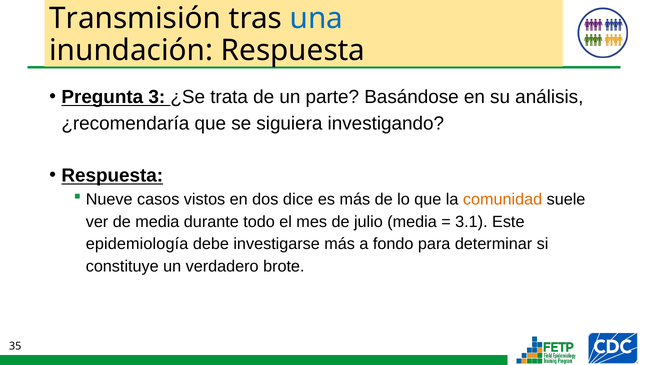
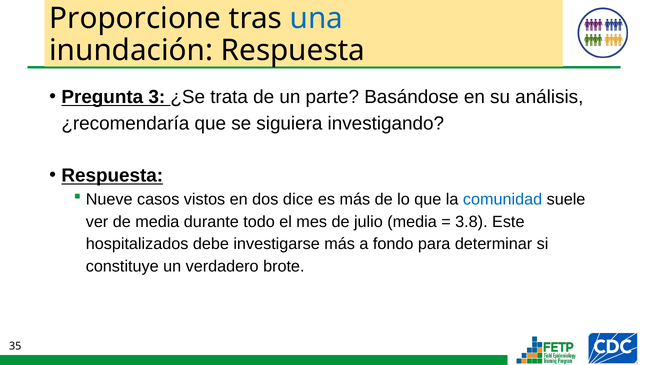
Transmisión: Transmisión -> Proporcione
comunidad colour: orange -> blue
3.1: 3.1 -> 3.8
epidemiología: epidemiología -> hospitalizados
